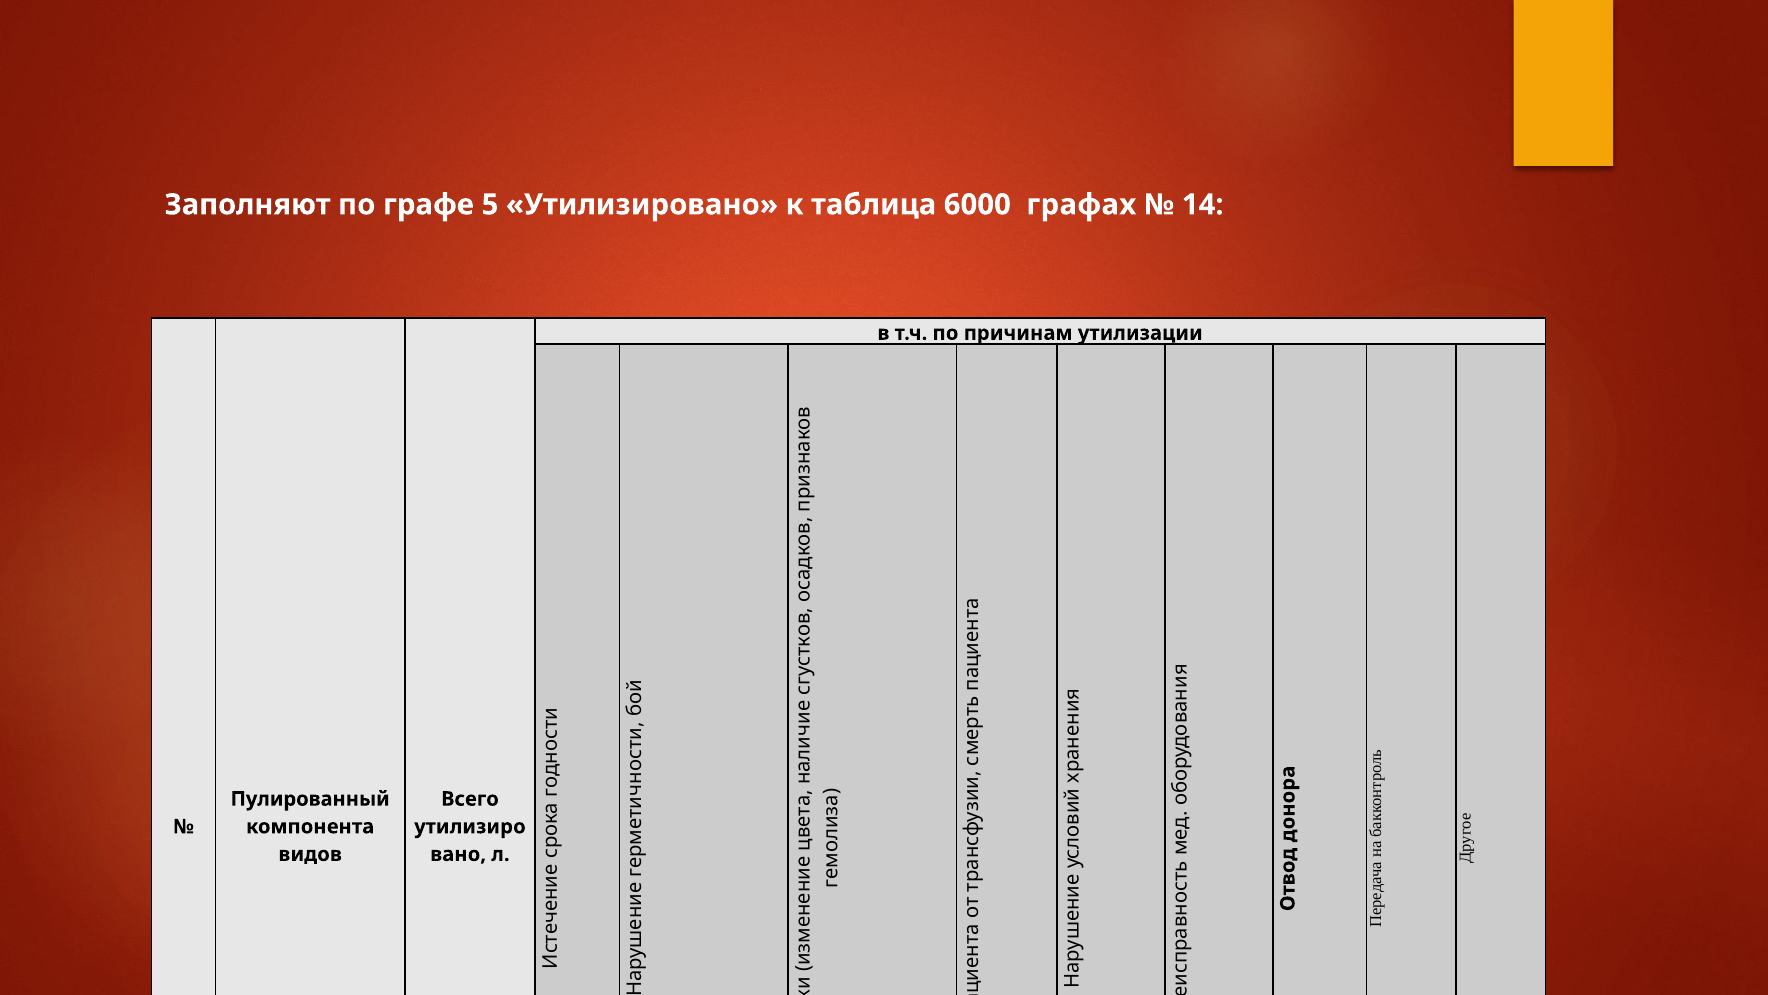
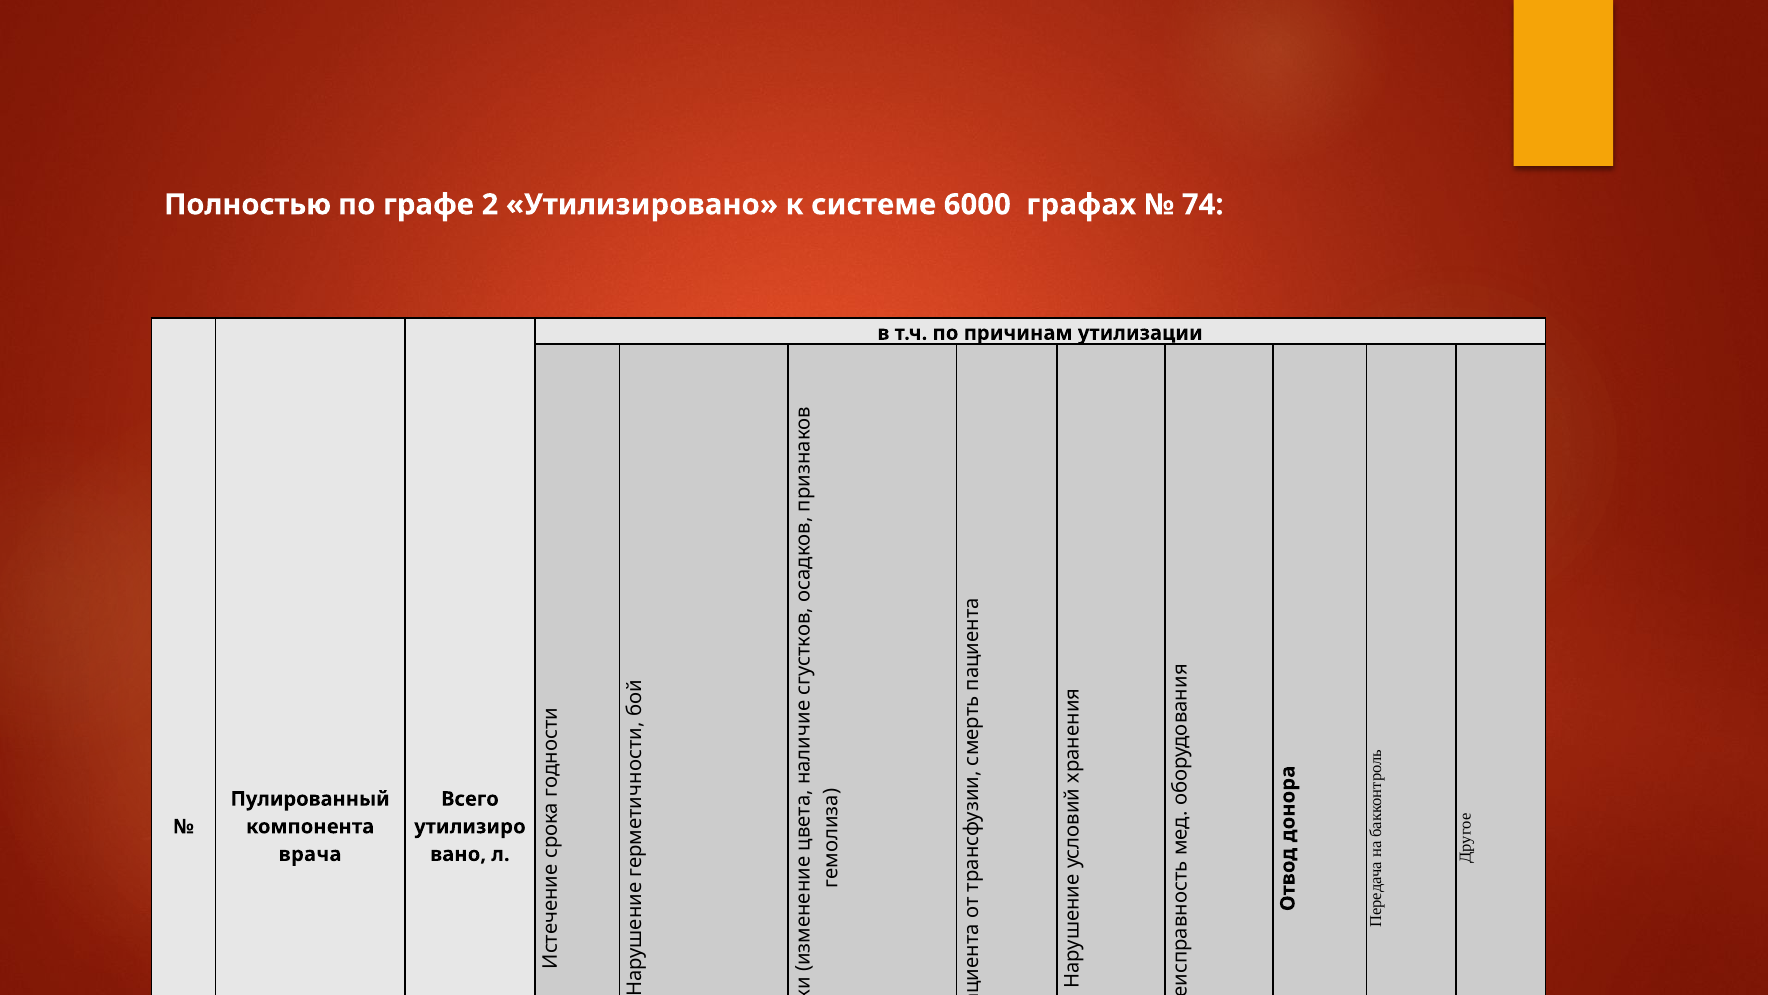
Заполняют: Заполняют -> Полностью
графе 5: 5 -> 2
таблица: таблица -> системе
14: 14 -> 74
видов: видов -> врача
